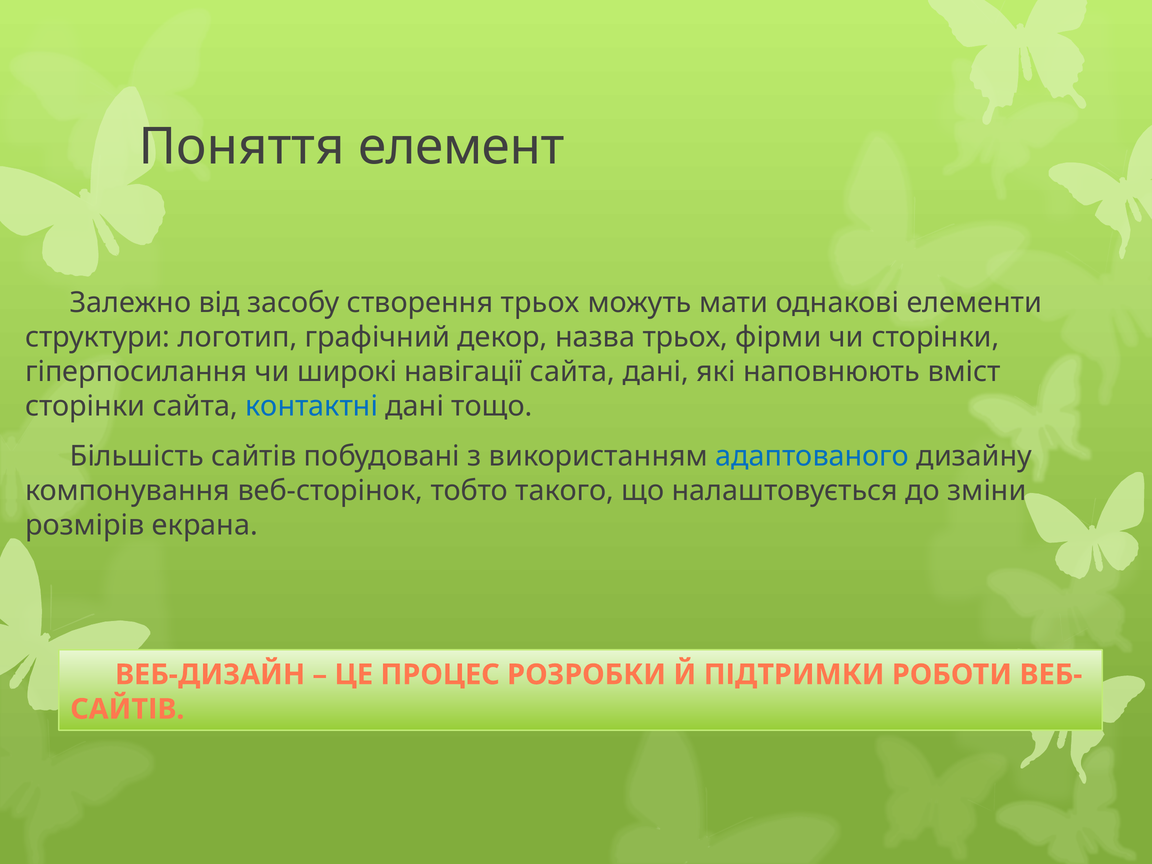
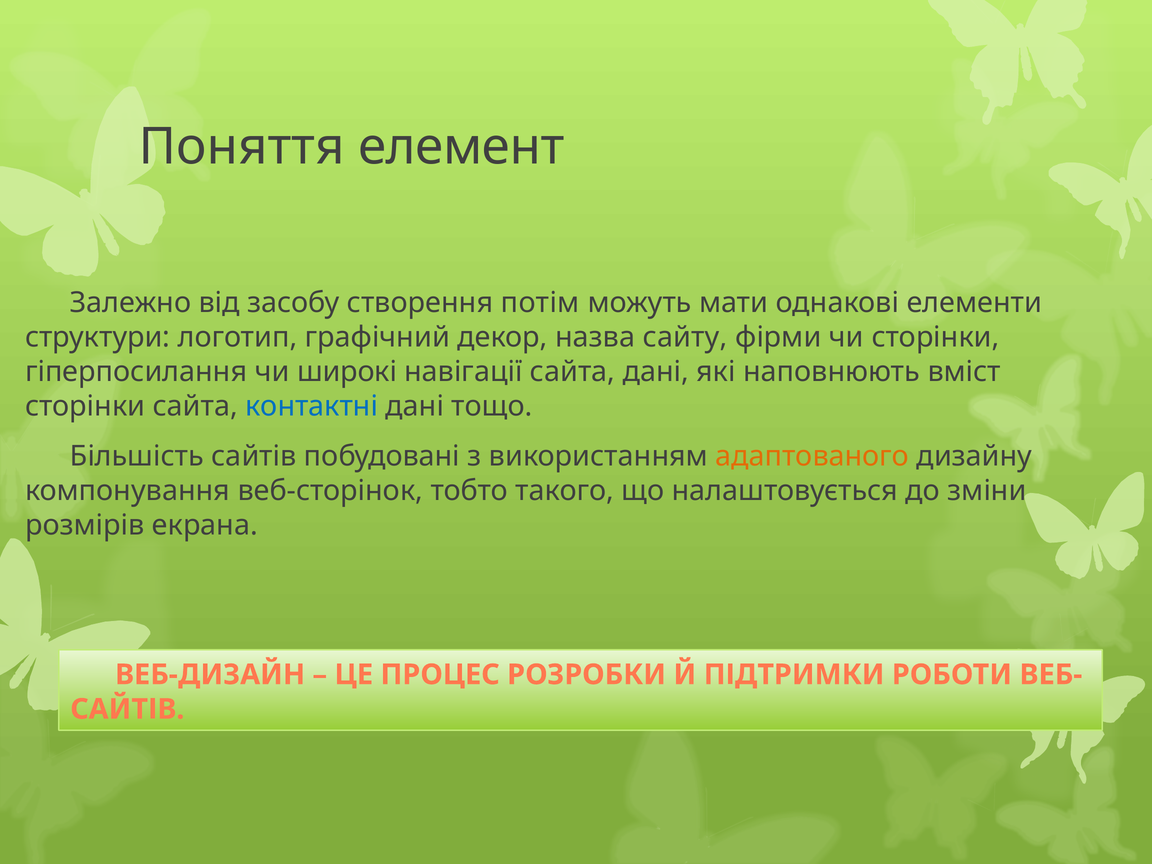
створення трьох: трьох -> потім
назва трьох: трьох -> сайту
адаптованого colour: blue -> orange
